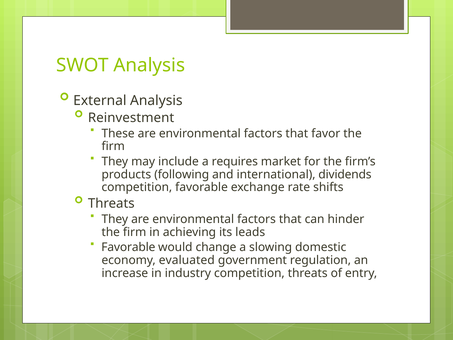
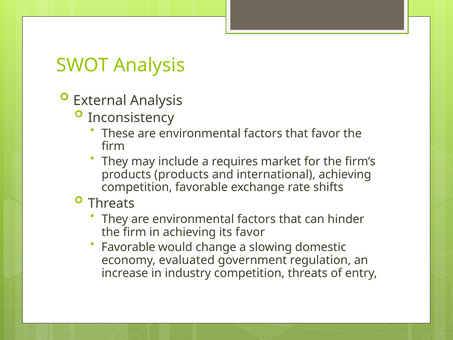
Reinvestment: Reinvestment -> Inconsistency
products following: following -> products
international dividends: dividends -> achieving
its leads: leads -> favor
